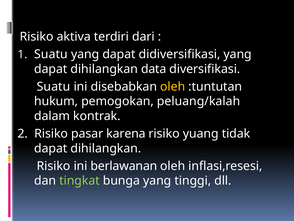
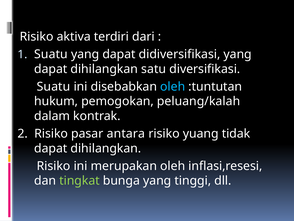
data: data -> satu
oleh at (173, 86) colour: yellow -> light blue
karena: karena -> antara
berlawanan: berlawanan -> merupakan
